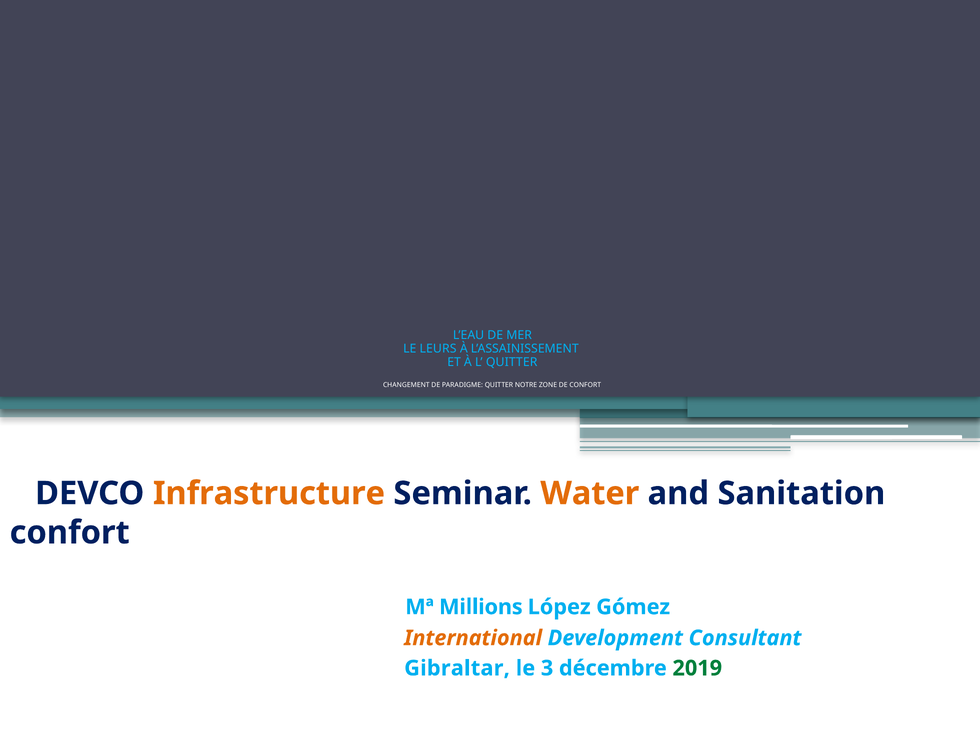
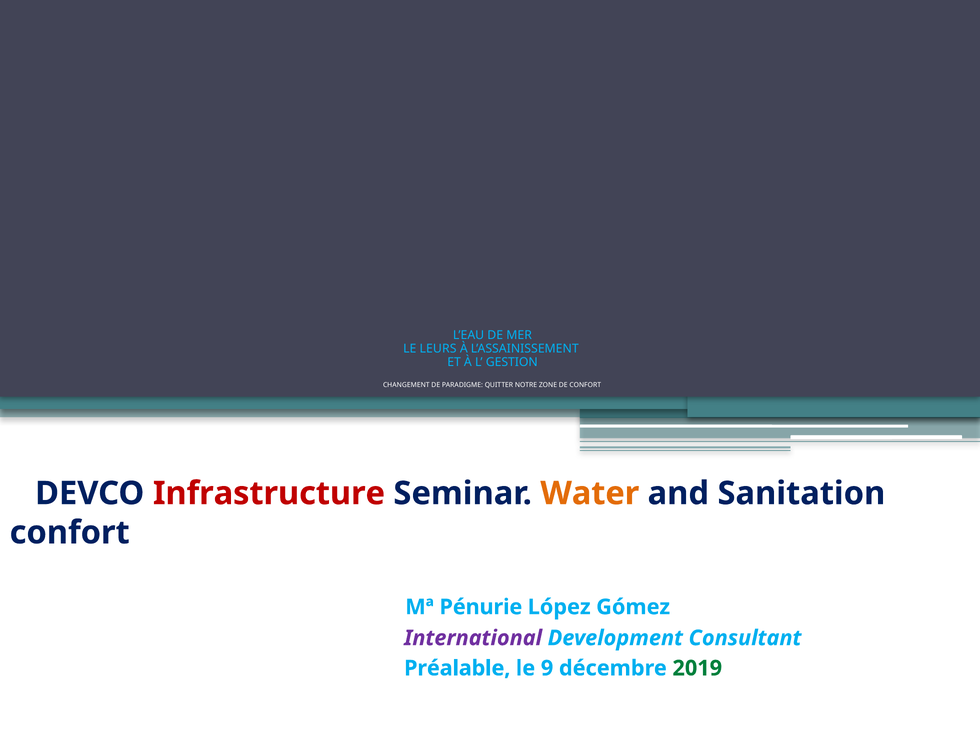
L QUITTER: QUITTER -> GESTION
Infrastructure colour: orange -> red
Millions: Millions -> Pénurie
International colour: orange -> purple
Gibraltar: Gibraltar -> Préalable
3: 3 -> 9
